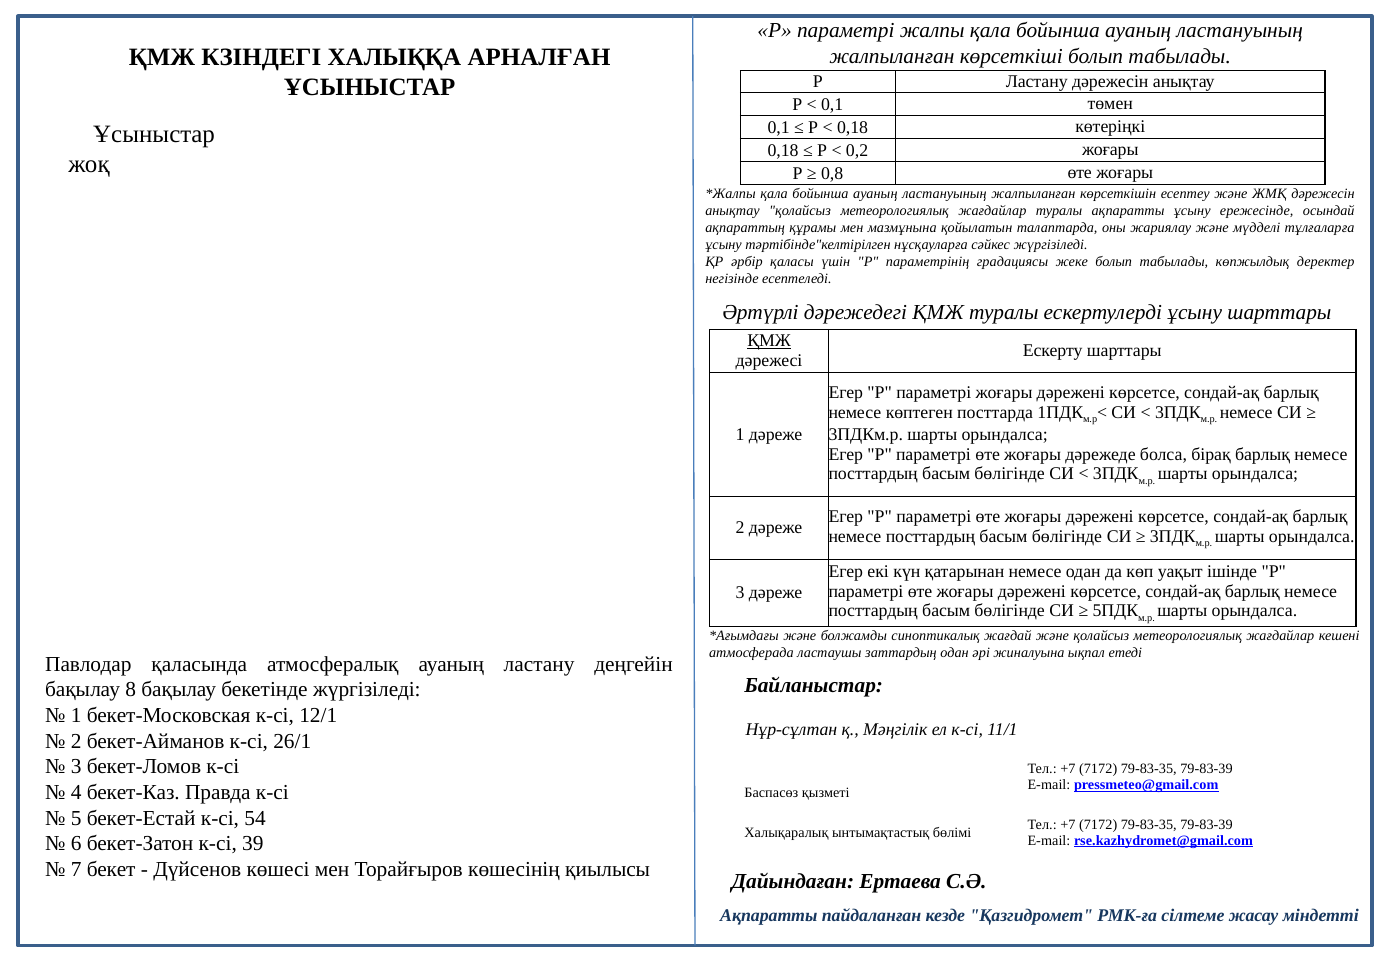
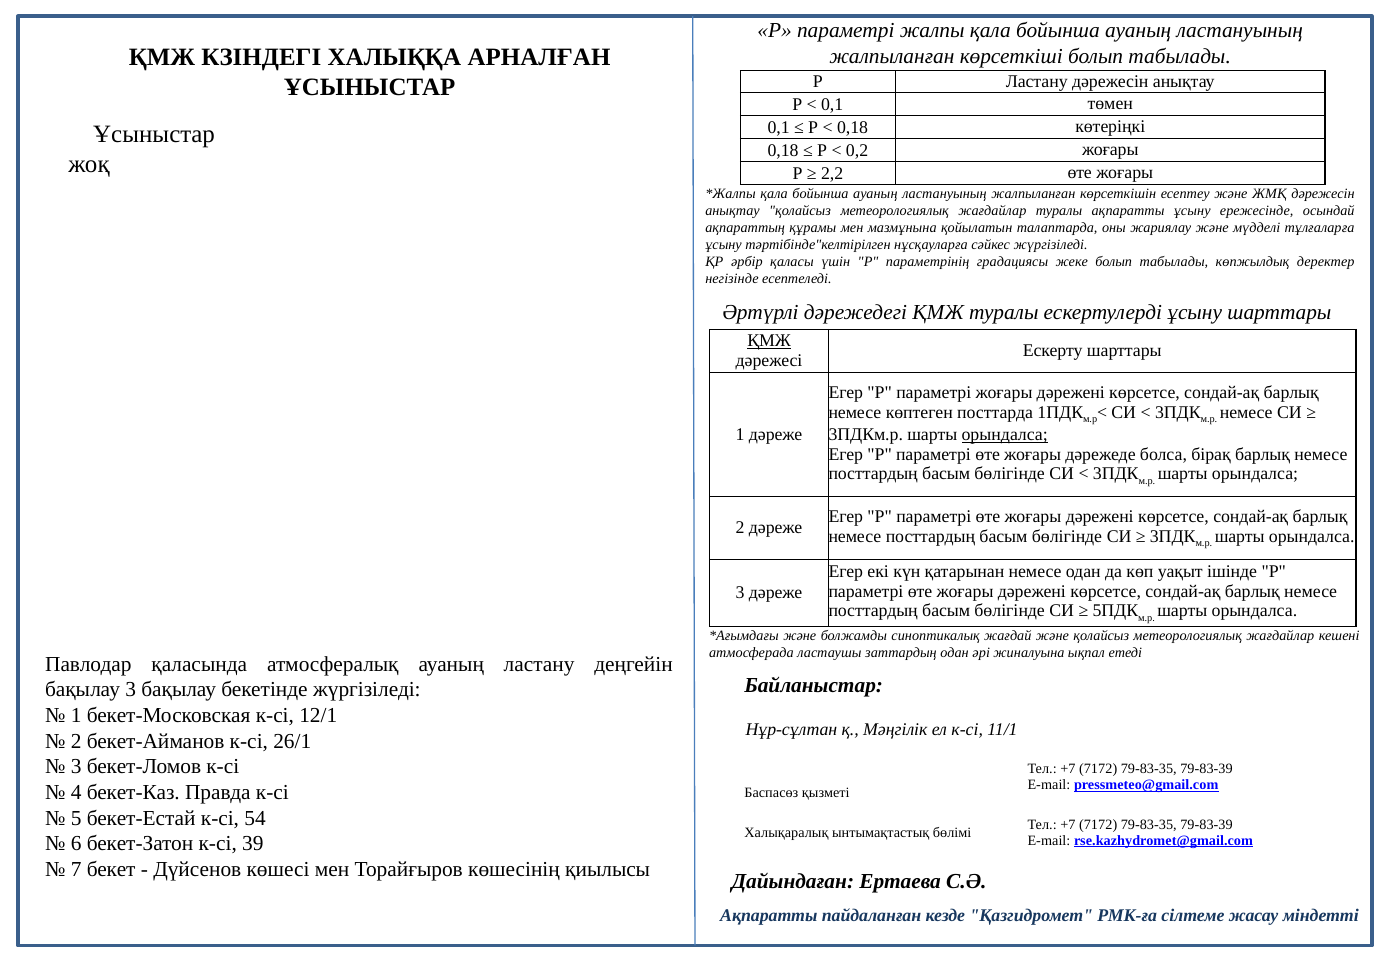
0,8: 0,8 -> 2,2
орындалса at (1005, 435) underline: none -> present
бақылау 8: 8 -> 3
